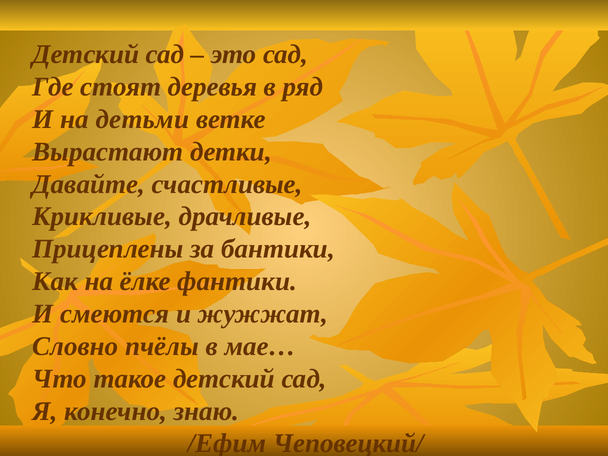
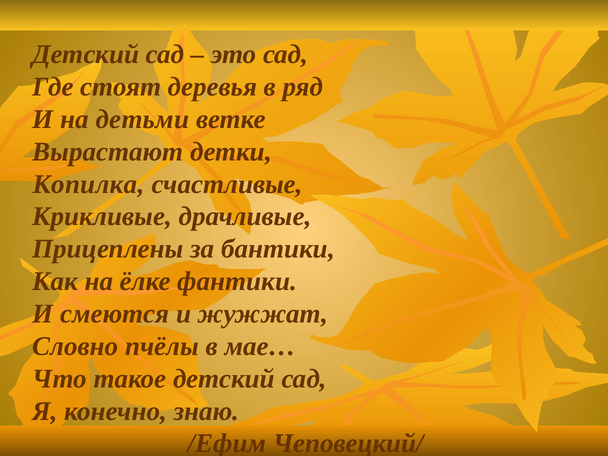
Давайте: Давайте -> Копилка
